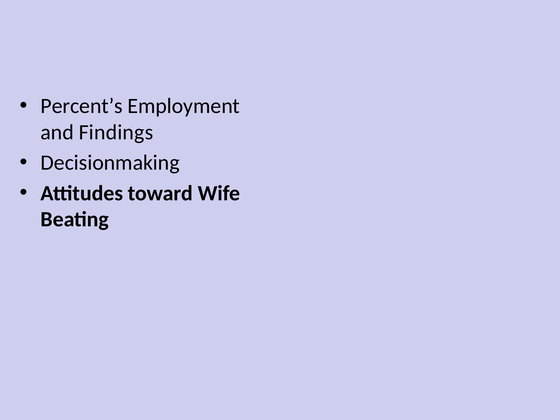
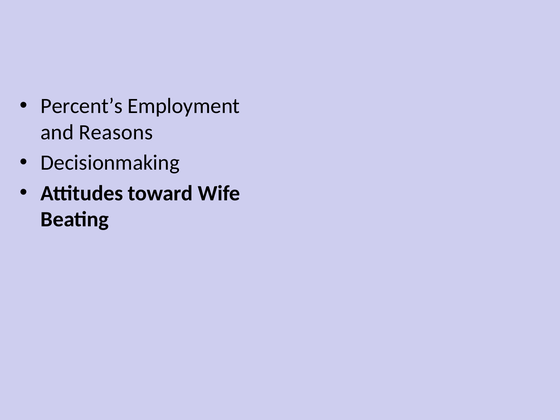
Findings: Findings -> Reasons
